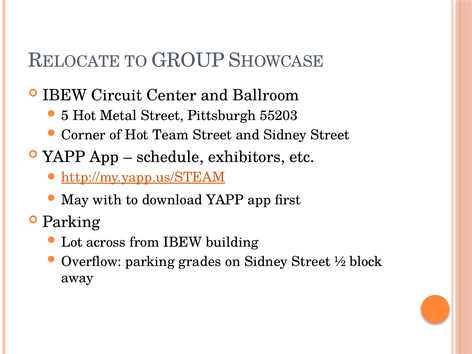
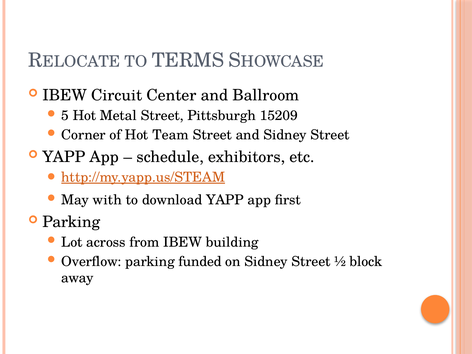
GROUP: GROUP -> TERMS
55203: 55203 -> 15209
grades: grades -> funded
